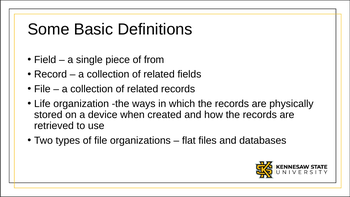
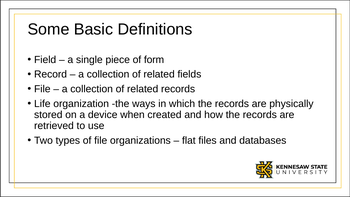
from: from -> form
